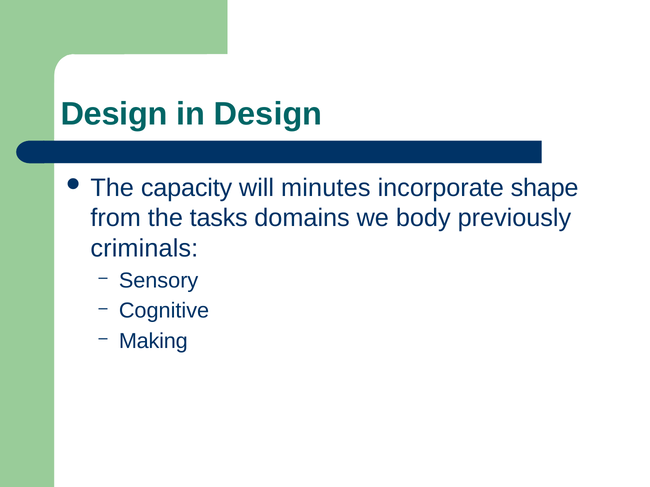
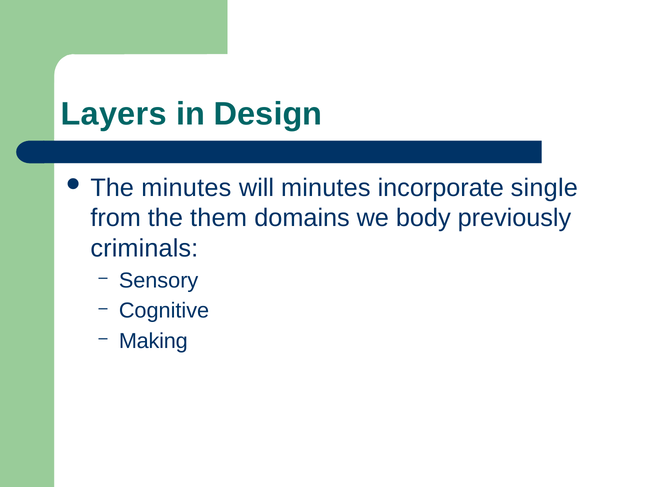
Design at (114, 114): Design -> Layers
The capacity: capacity -> minutes
shape: shape -> single
tasks: tasks -> them
